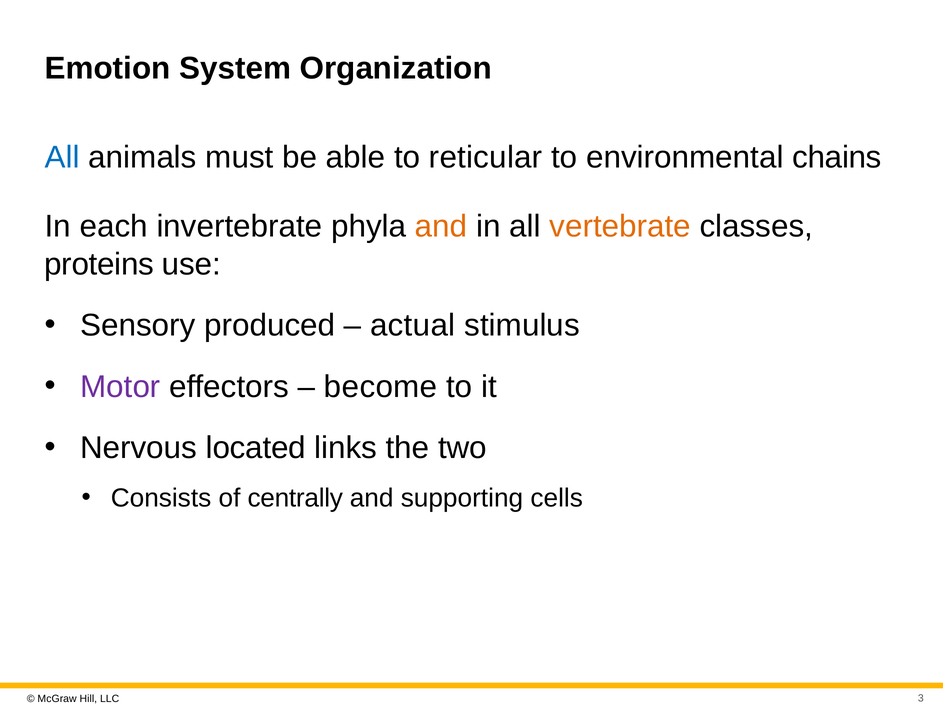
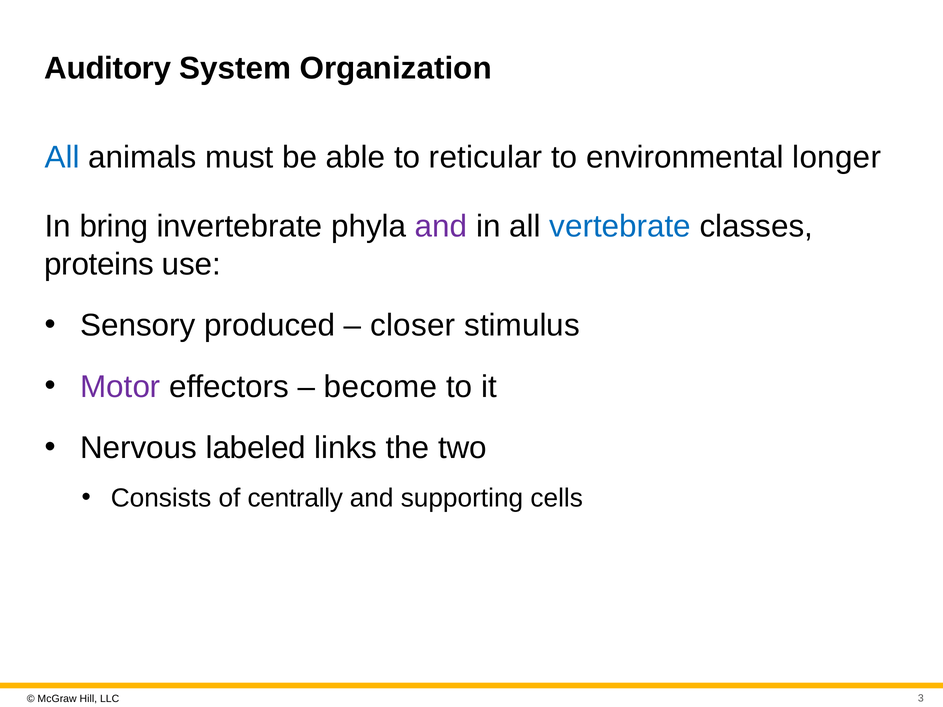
Emotion: Emotion -> Auditory
chains: chains -> longer
each: each -> bring
and at (441, 227) colour: orange -> purple
vertebrate colour: orange -> blue
actual: actual -> closer
located: located -> labeled
